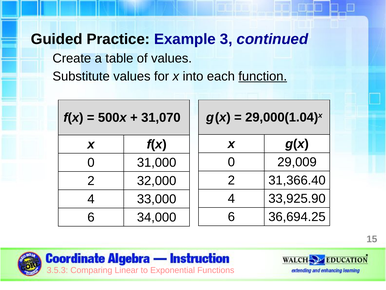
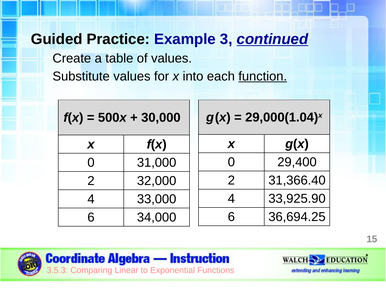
continued underline: none -> present
31,070: 31,070 -> 30,000
29,009: 29,009 -> 29,400
